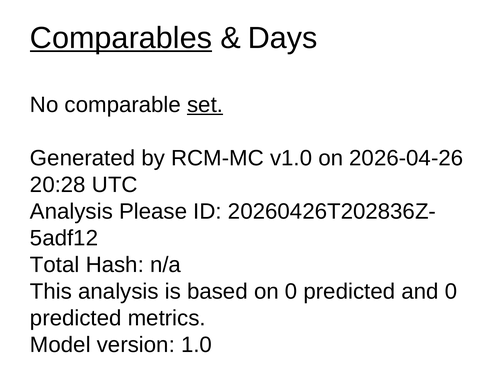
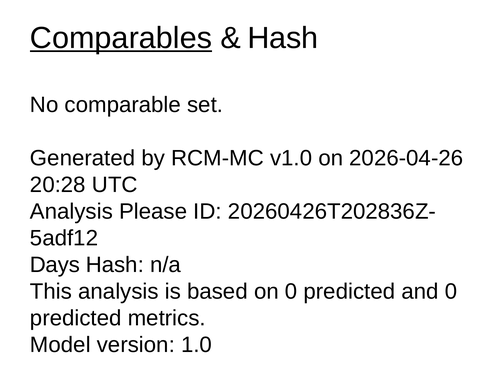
Days at (283, 38): Days -> Hash
set underline: present -> none
Total: Total -> Days
